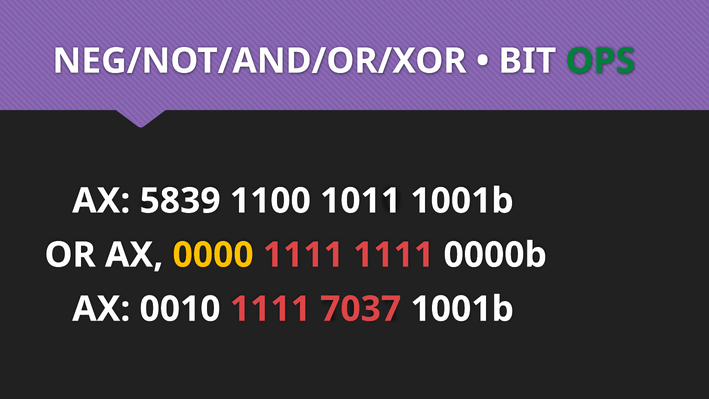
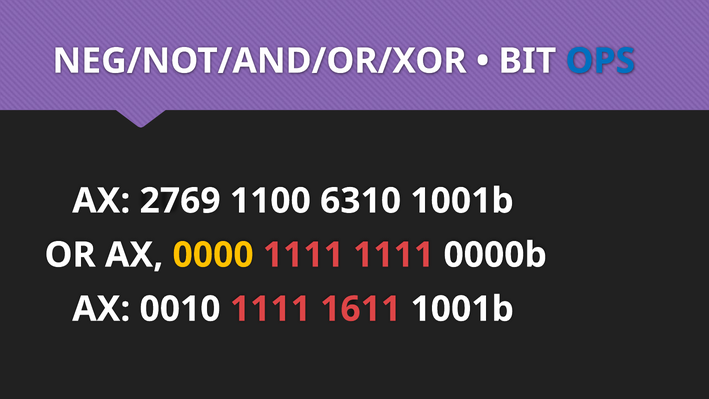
OPS colour: green -> blue
5839: 5839 -> 2769
1011: 1011 -> 6310
7037: 7037 -> 1611
